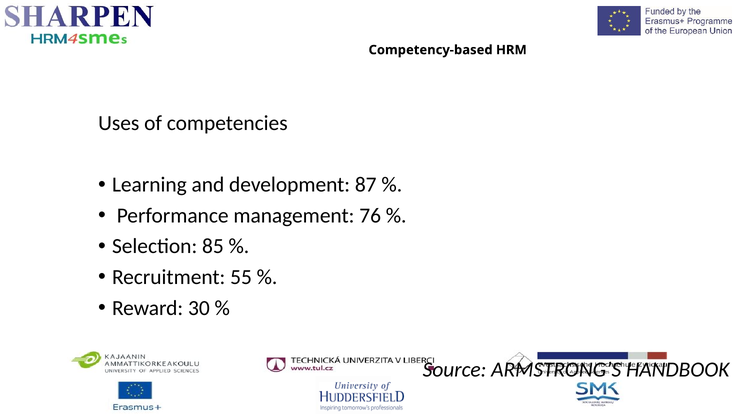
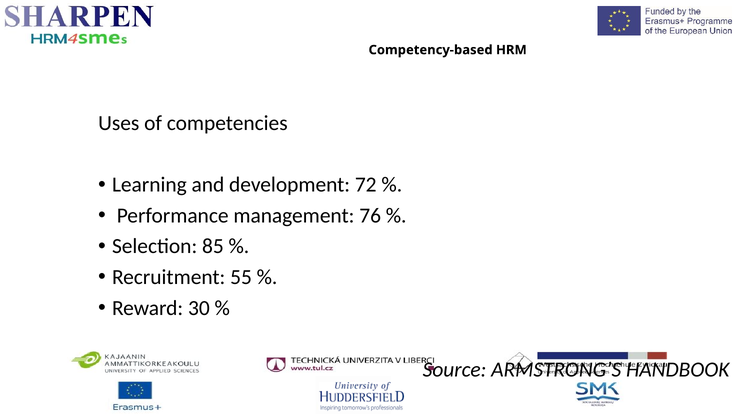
87: 87 -> 72
